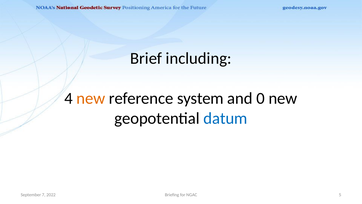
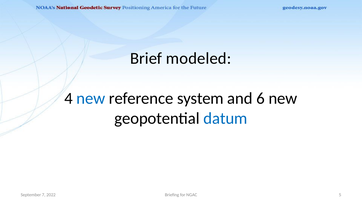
including: including -> modeled
new at (91, 98) colour: orange -> blue
0: 0 -> 6
